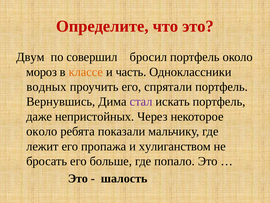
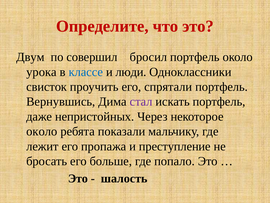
мороз: мороз -> урока
классе colour: orange -> blue
часть: часть -> люди
водных: водных -> свисток
хулиганством: хулиганством -> преступление
